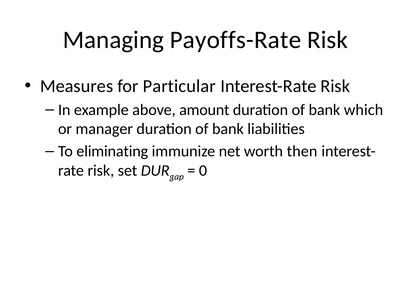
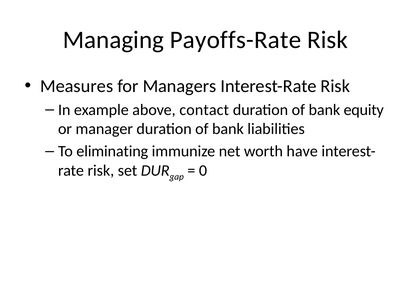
Particular: Particular -> Managers
amount: amount -> contact
which: which -> equity
then: then -> have
